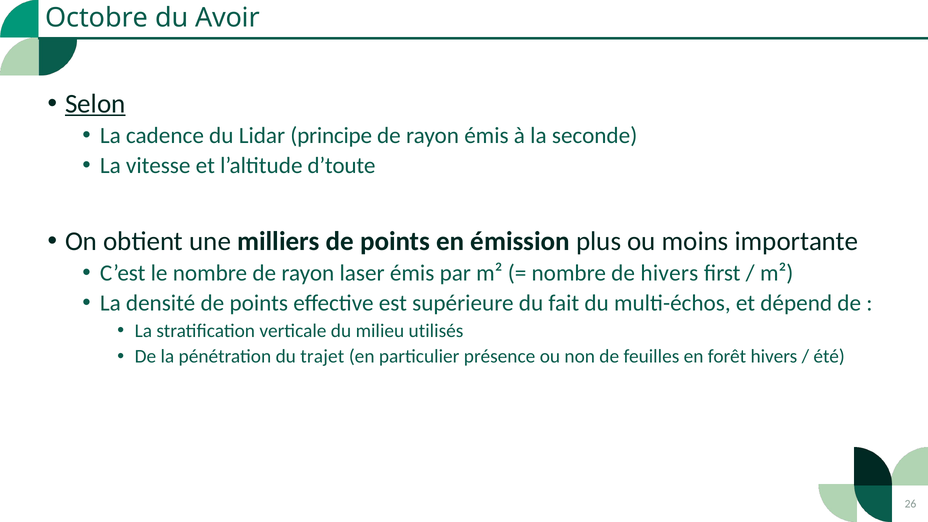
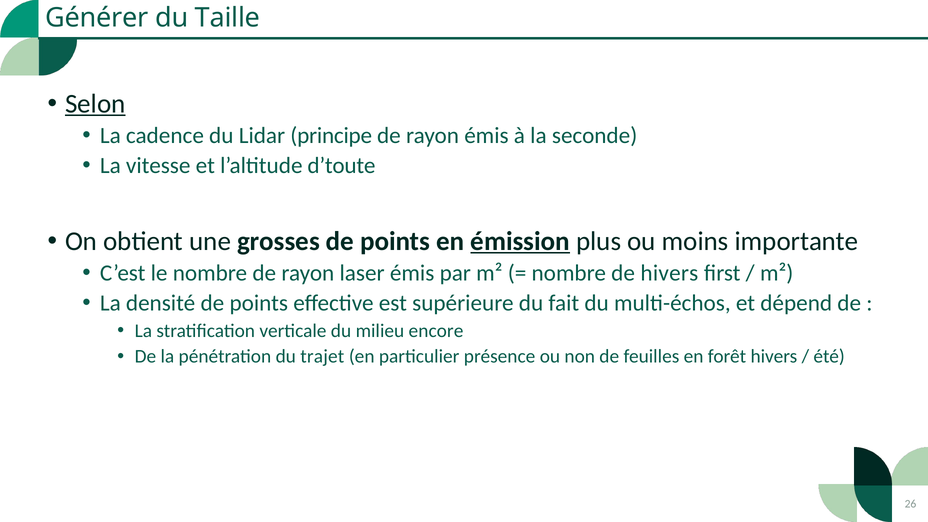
Octobre: Octobre -> Générer
Avoir: Avoir -> Taille
milliers: milliers -> grosses
émission underline: none -> present
utilisés: utilisés -> encore
